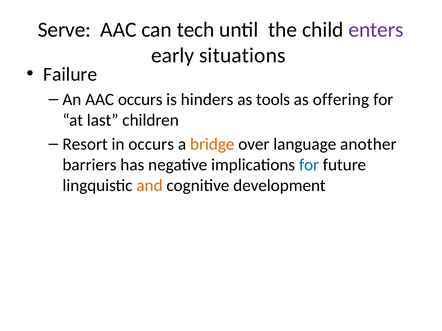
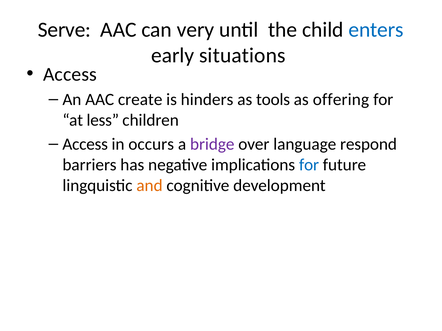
tech: tech -> very
enters colour: purple -> blue
Failure at (70, 74): Failure -> Access
AAC occurs: occurs -> create
last: last -> less
Resort at (85, 144): Resort -> Access
bridge colour: orange -> purple
another: another -> respond
